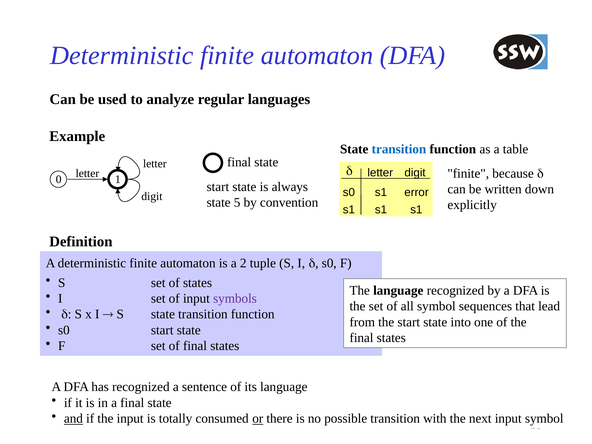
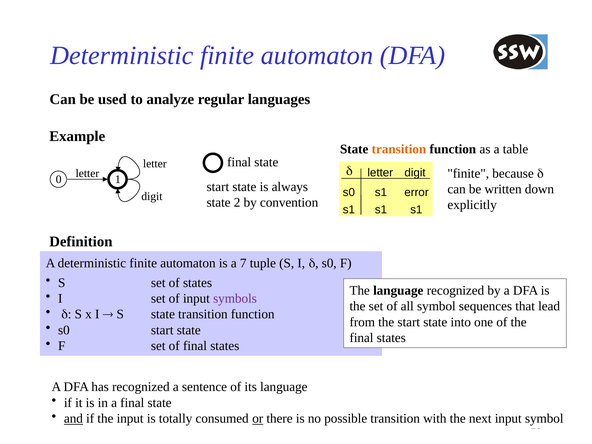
transition at (399, 149) colour: blue -> orange
5: 5 -> 2
2: 2 -> 7
